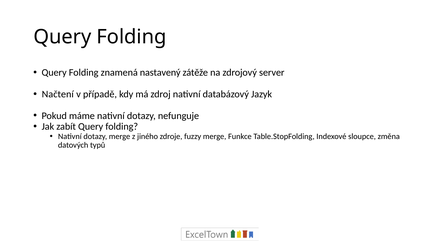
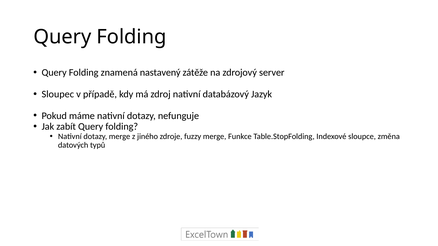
Načtení: Načtení -> Sloupec
